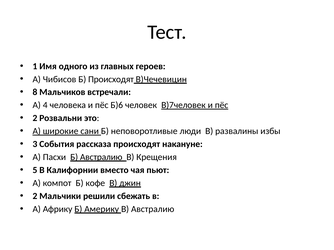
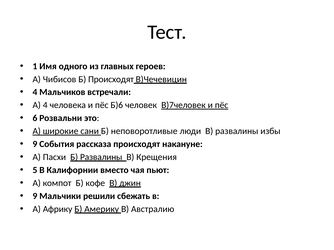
8 at (35, 92): 8 -> 4
2 at (35, 118): 2 -> 6
3 at (35, 144): 3 -> 9
Б Австралию: Австралию -> Развалины
2 at (35, 196): 2 -> 9
